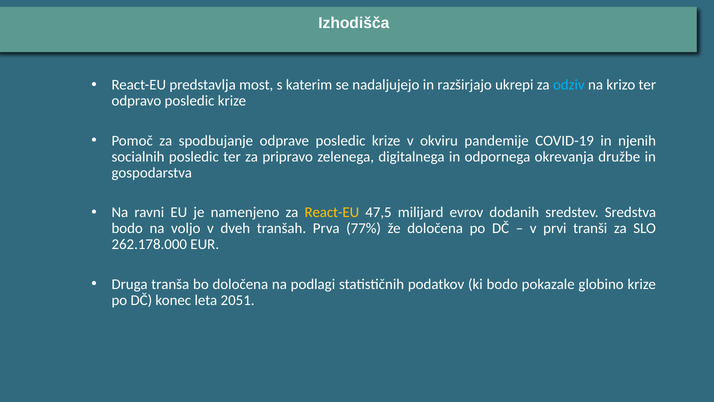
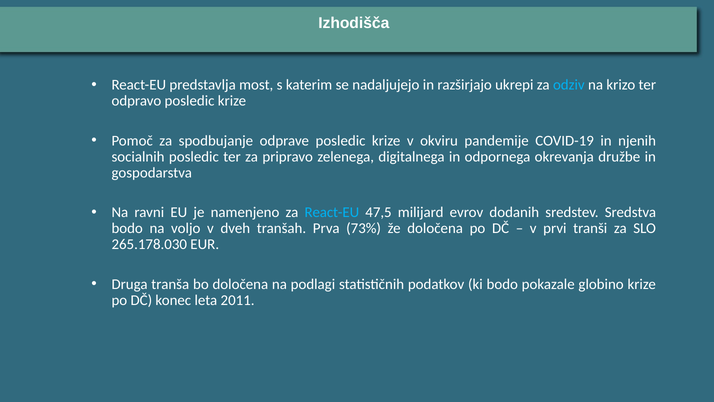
React-EU at (332, 212) colour: yellow -> light blue
77%: 77% -> 73%
262.178.000: 262.178.000 -> 265.178.030
2051: 2051 -> 2011
